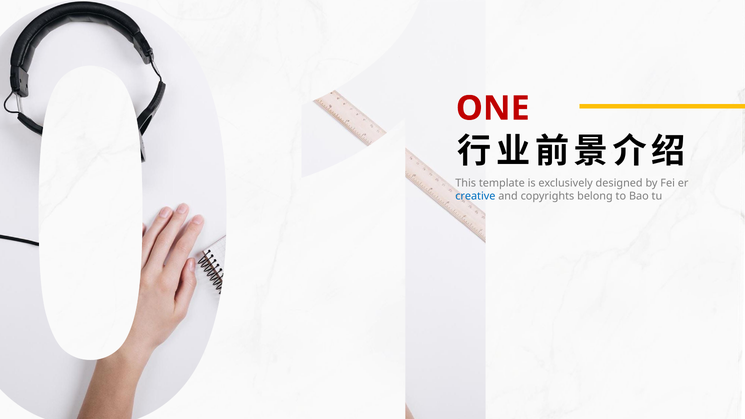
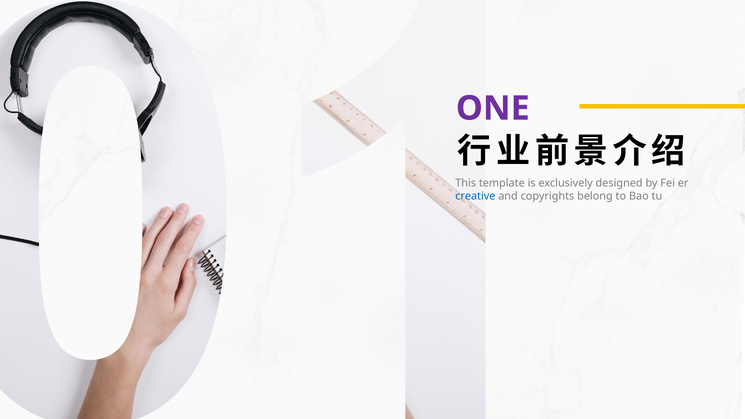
ONE colour: red -> purple
